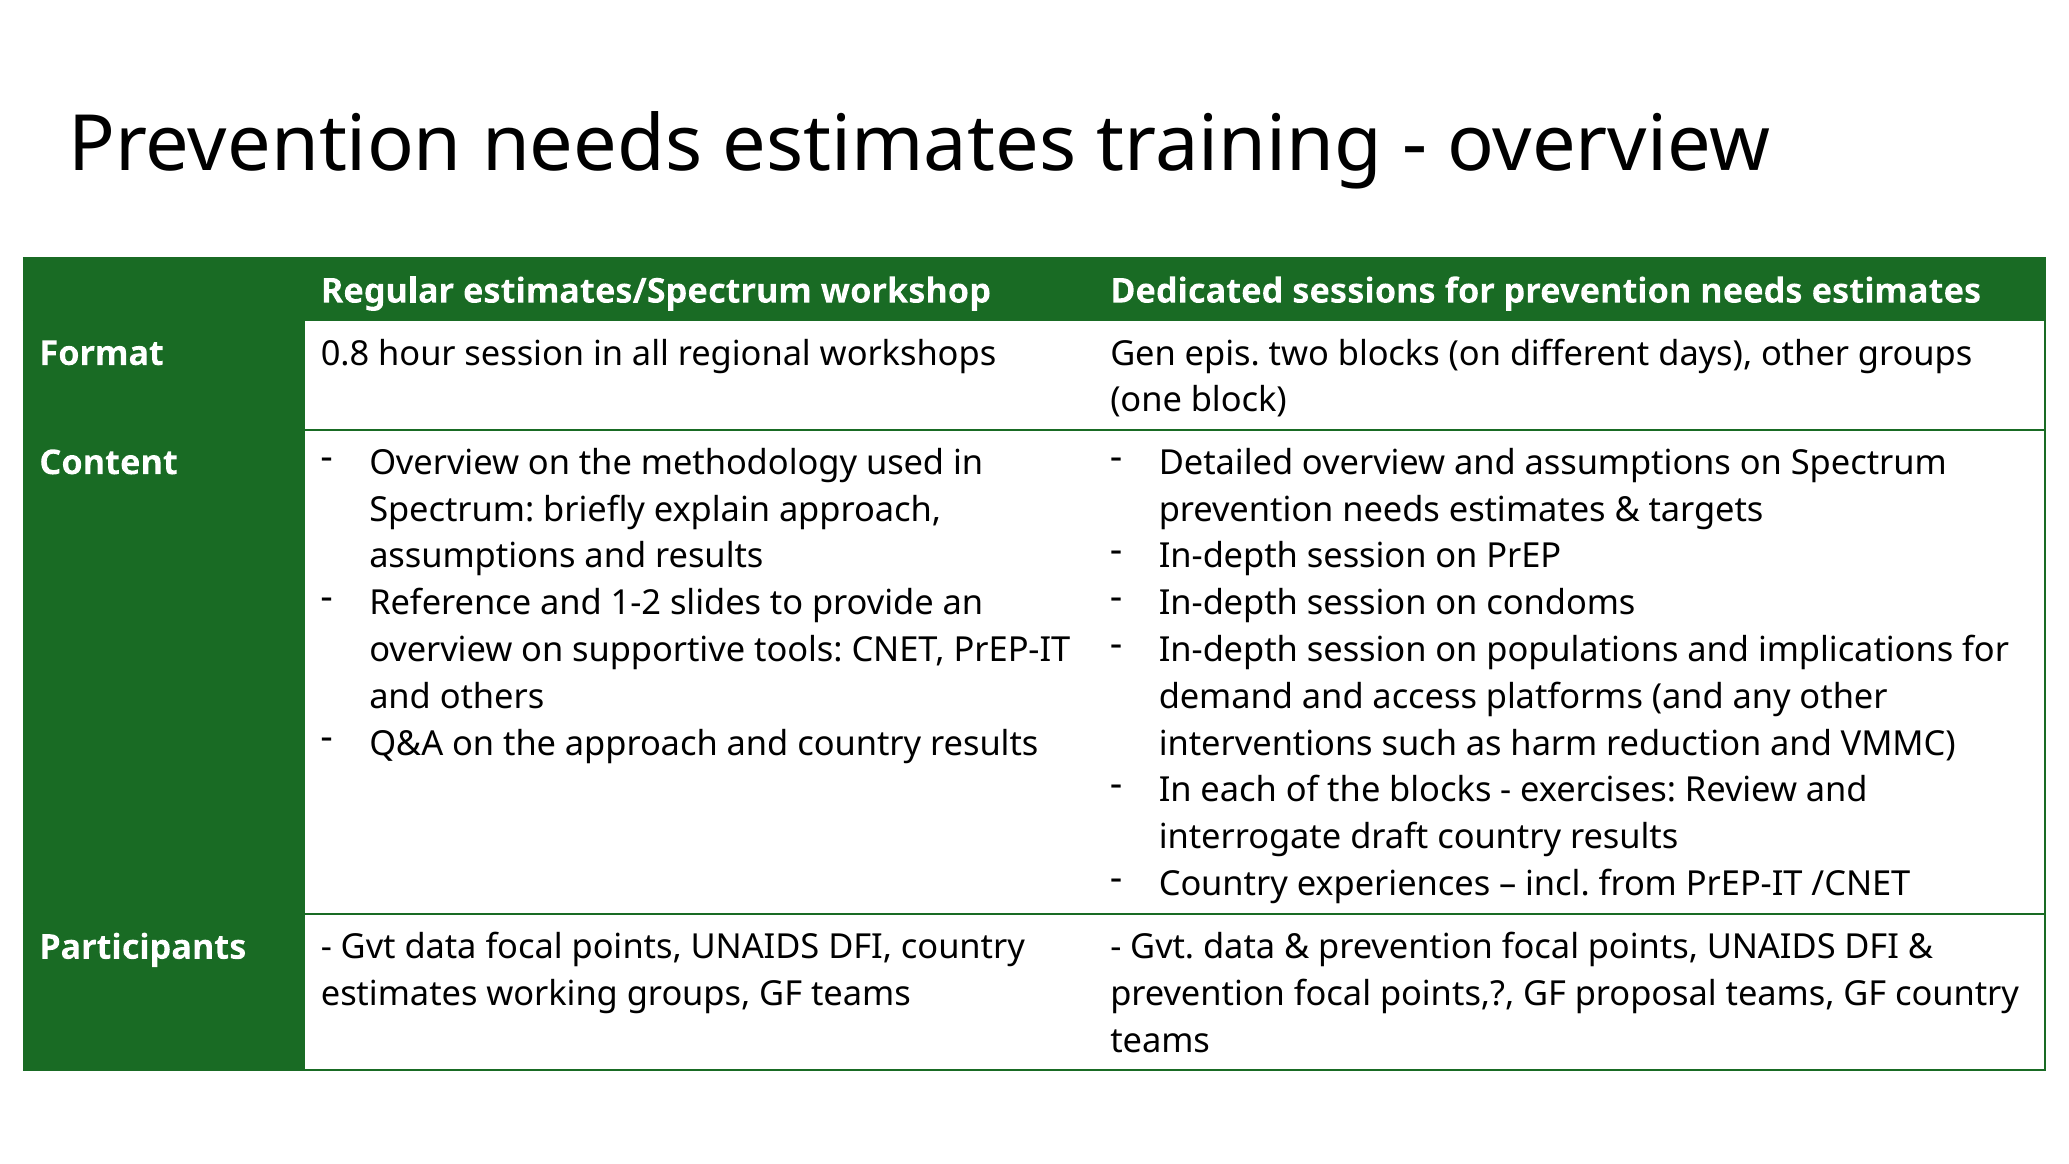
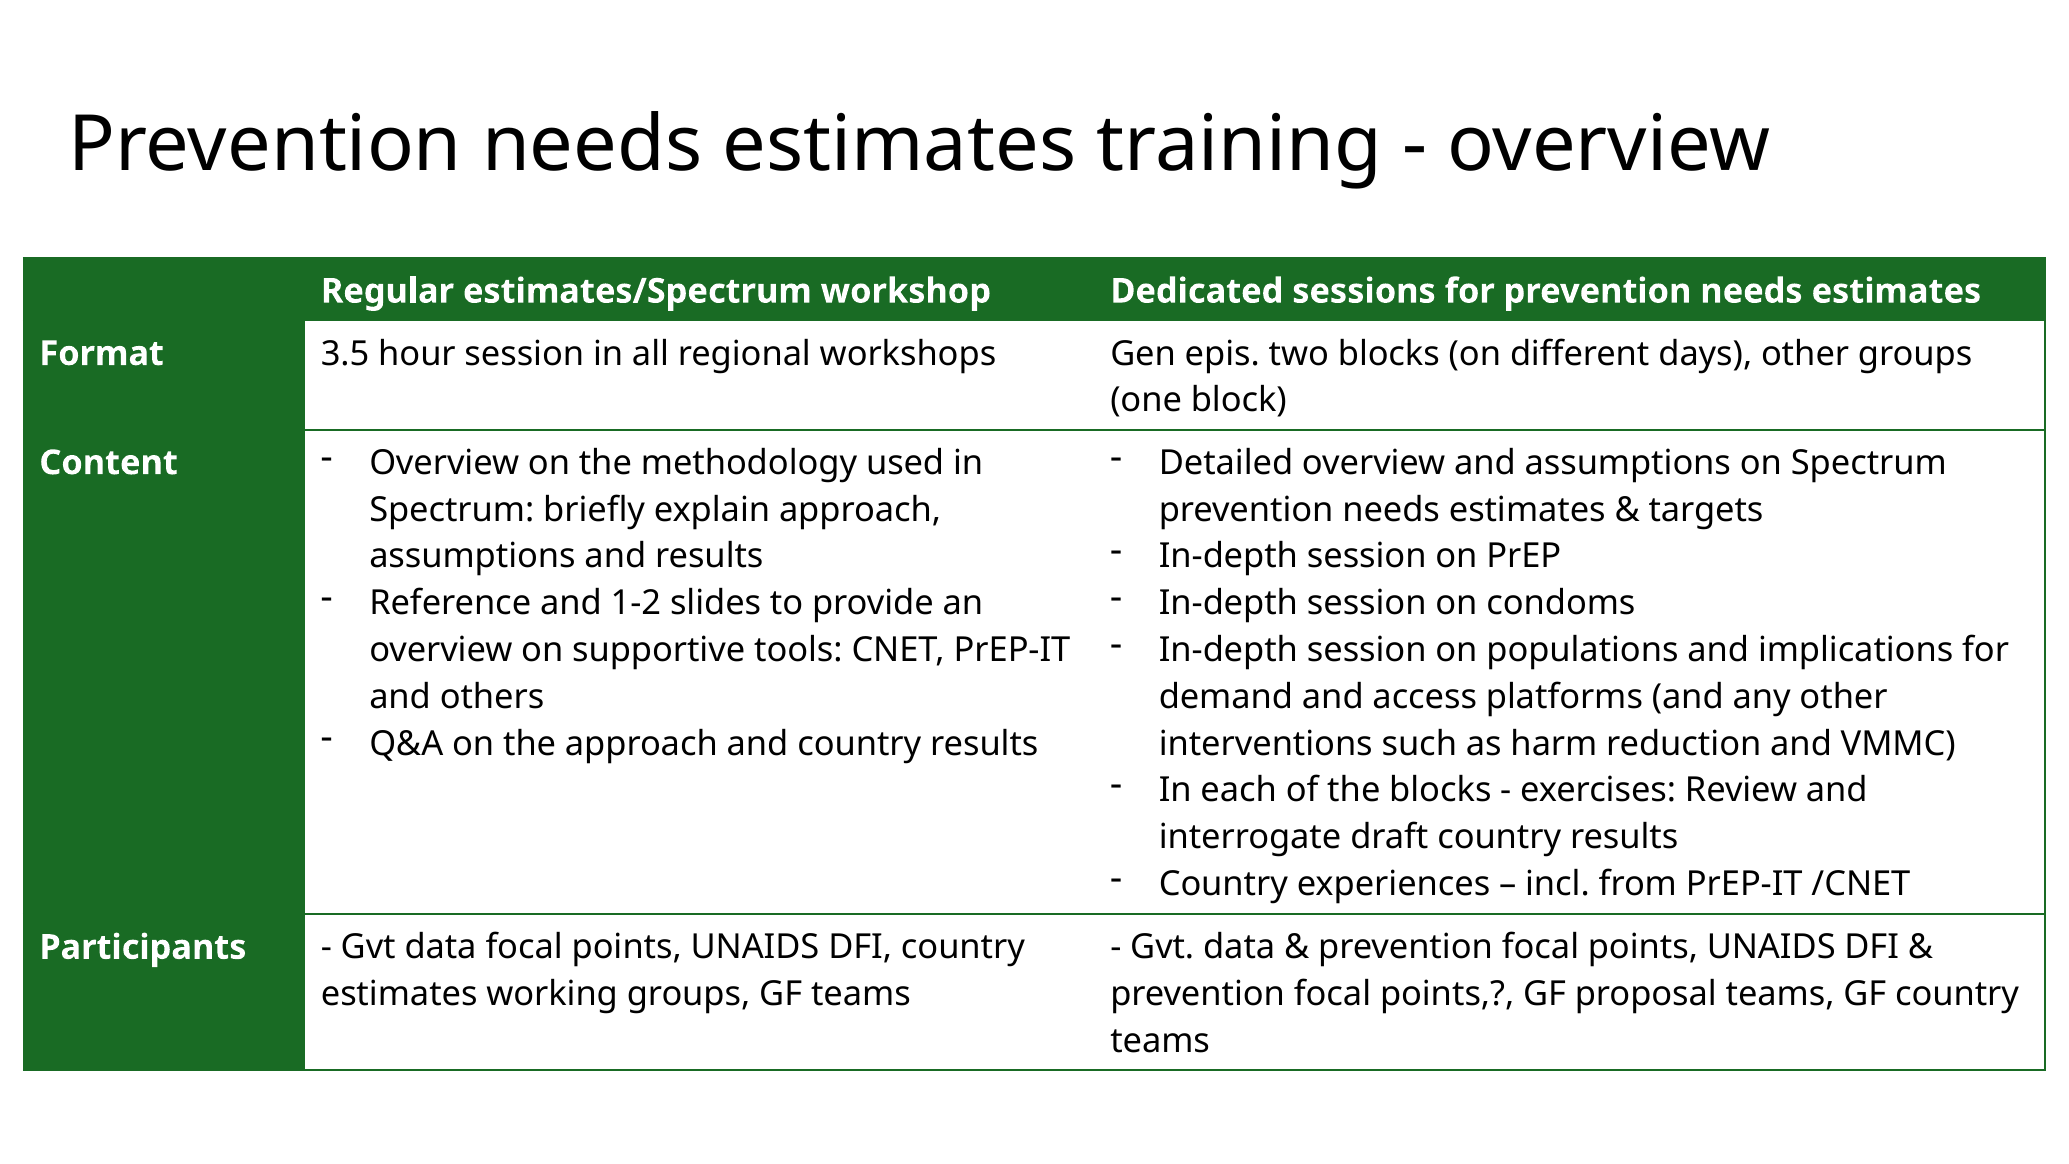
0.8: 0.8 -> 3.5
